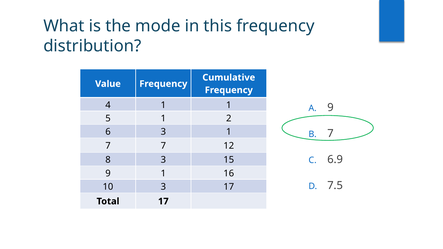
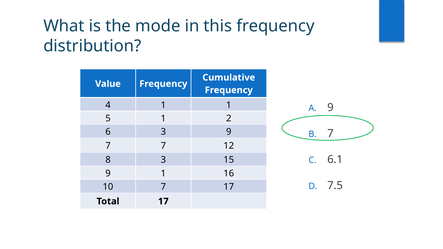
3 1: 1 -> 9
6.9: 6.9 -> 6.1
10 3: 3 -> 7
